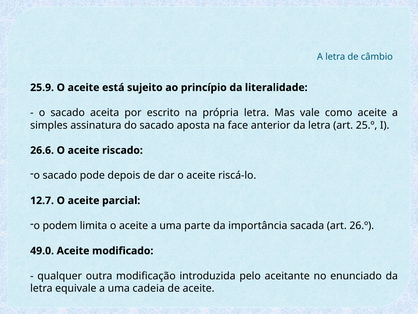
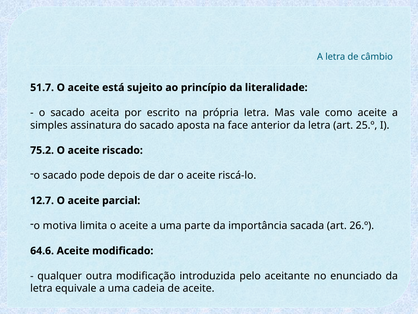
25.9: 25.9 -> 51.7
26.6: 26.6 -> 75.2
podem: podem -> motiva
49.0: 49.0 -> 64.6
